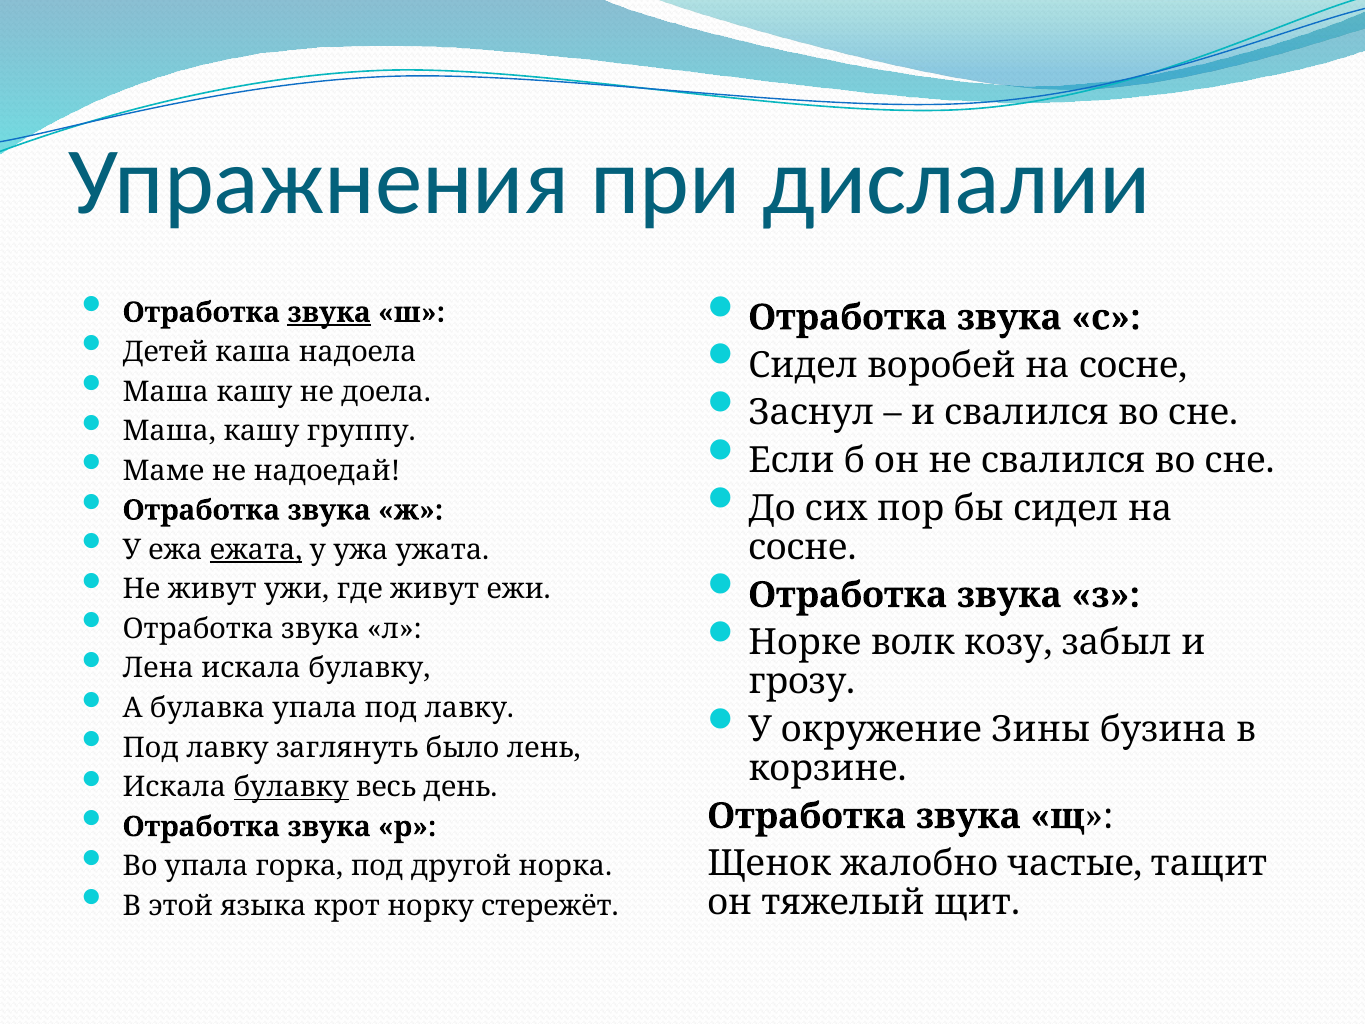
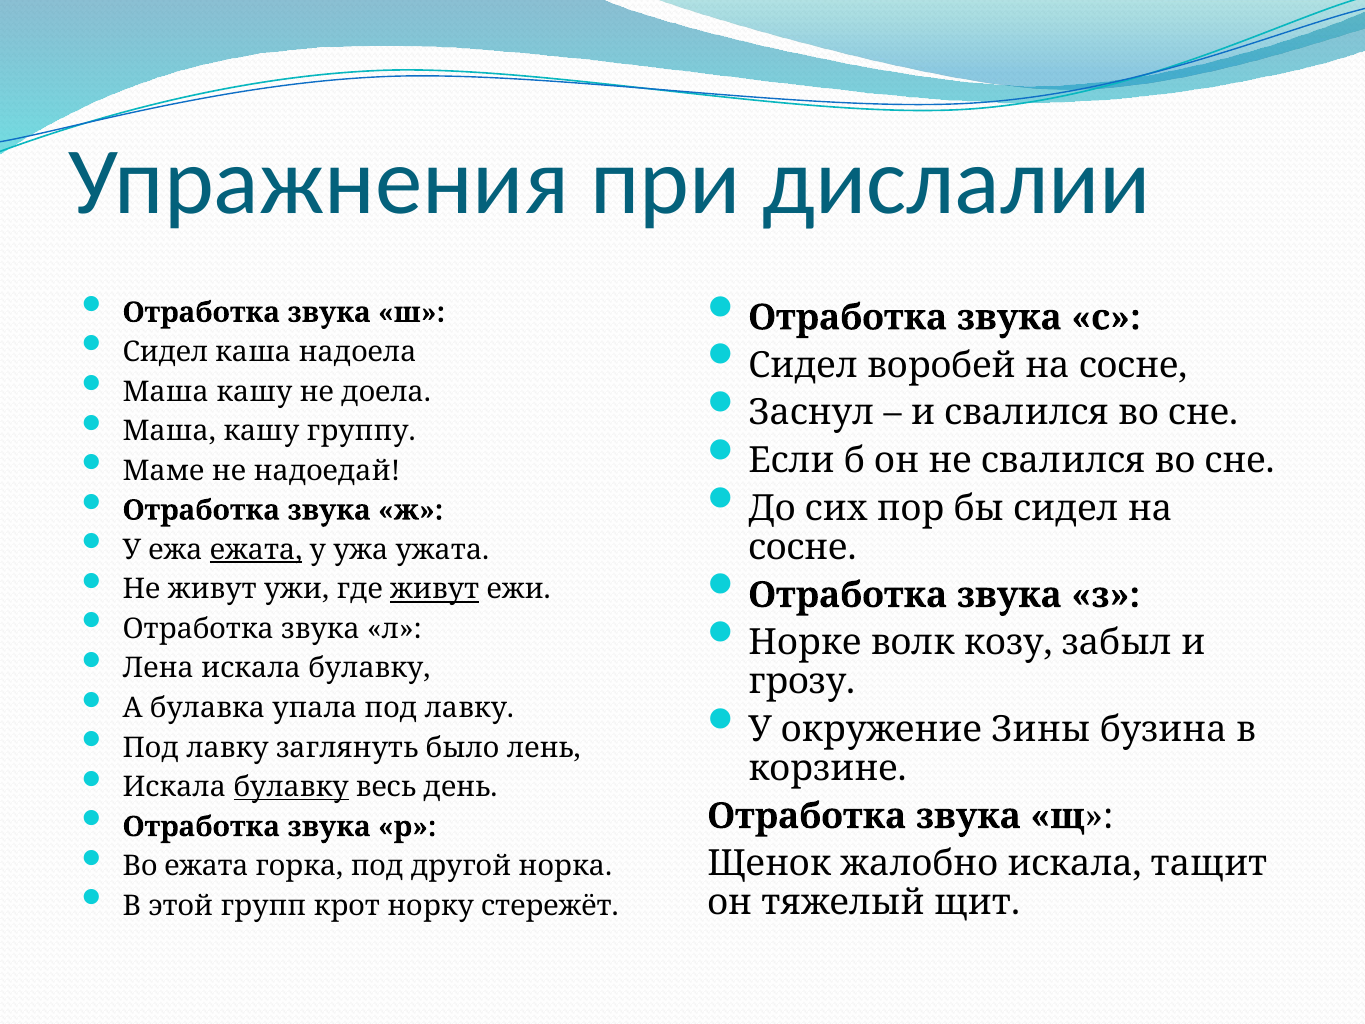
звука at (329, 312) underline: present -> none
Детей at (165, 352): Детей -> Сидел
живут at (435, 589) underline: none -> present
Во упала: упала -> ежата
жалобно частые: частые -> искала
языка: языка -> групп
